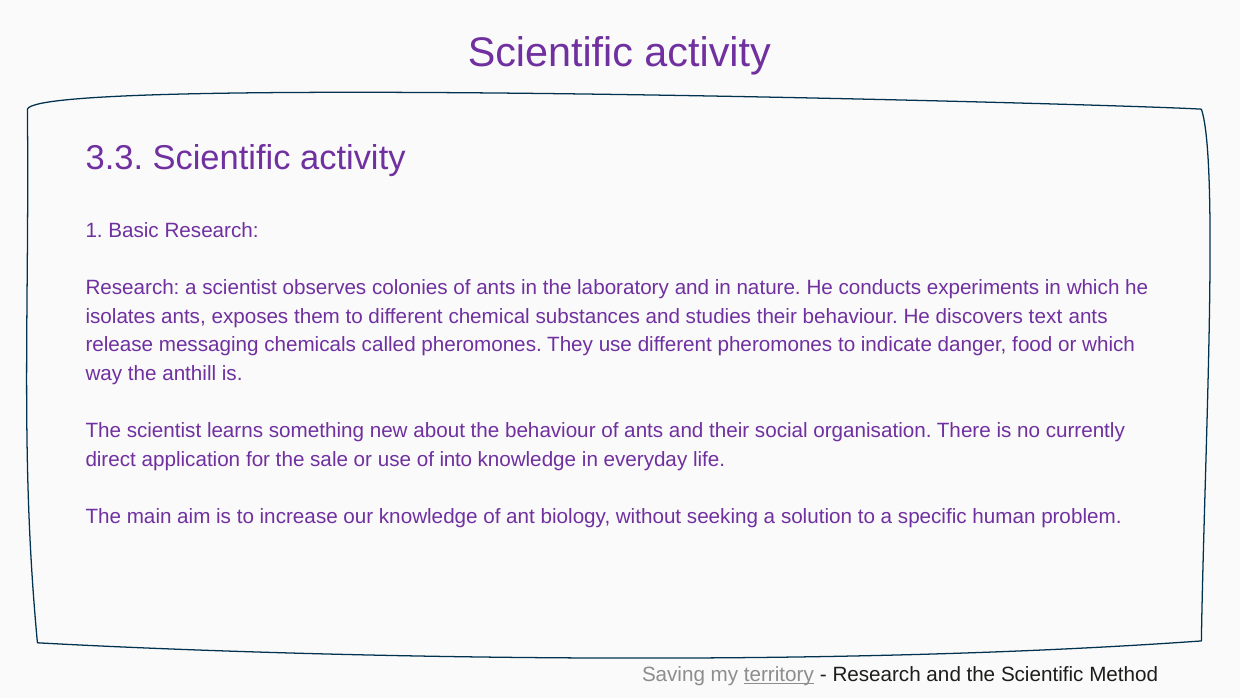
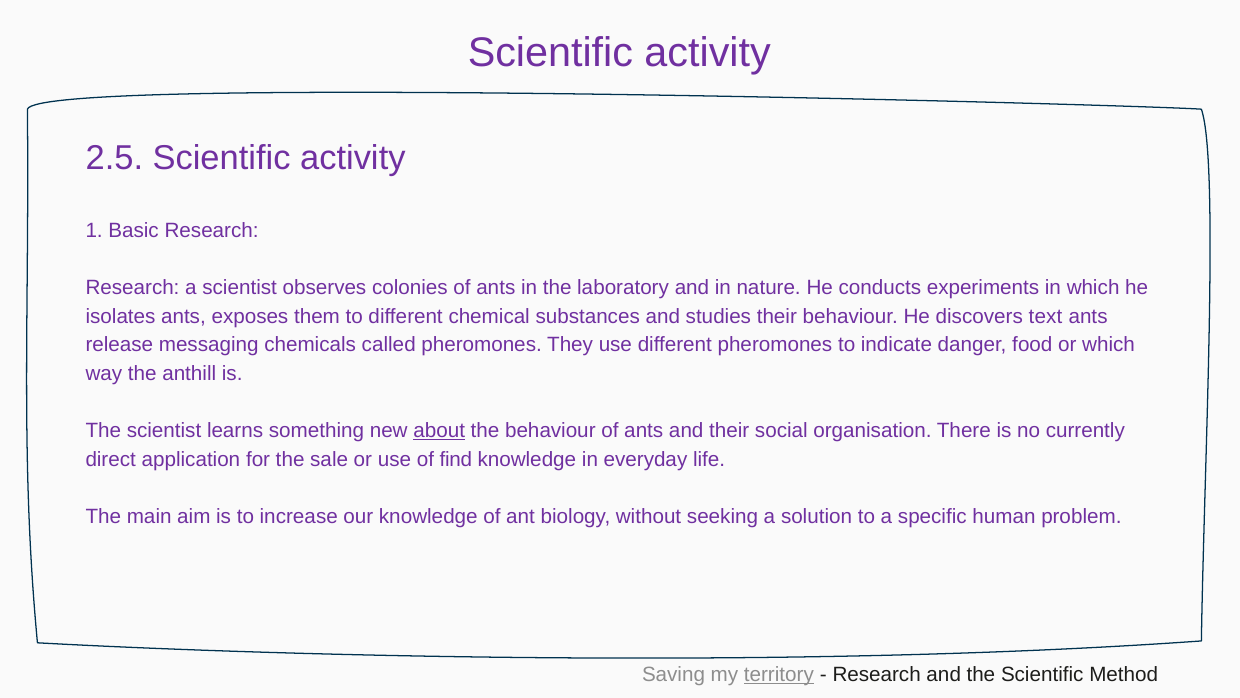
3.3: 3.3 -> 2.5
about underline: none -> present
into: into -> find
